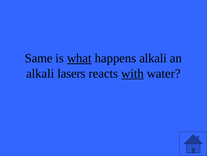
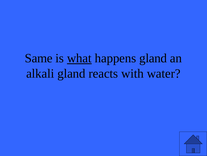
happens alkali: alkali -> gland
alkali lasers: lasers -> gland
with underline: present -> none
